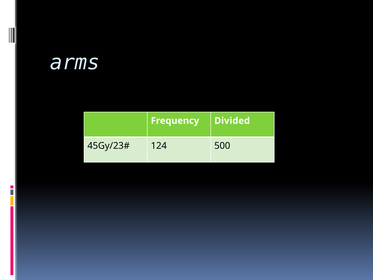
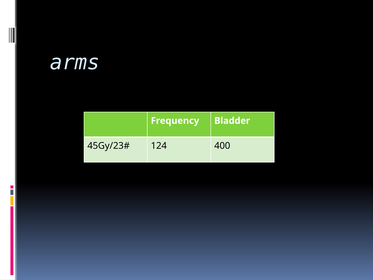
Divided: Divided -> Bladder
500: 500 -> 400
